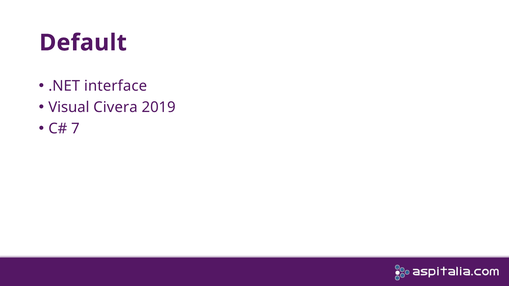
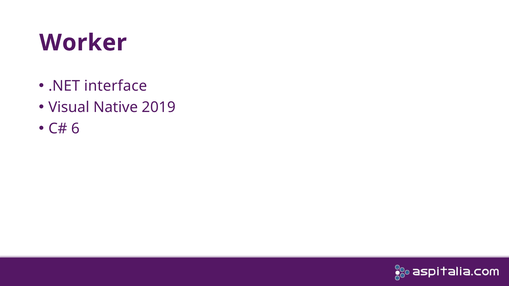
Default: Default -> Worker
Civera: Civera -> Native
7: 7 -> 6
